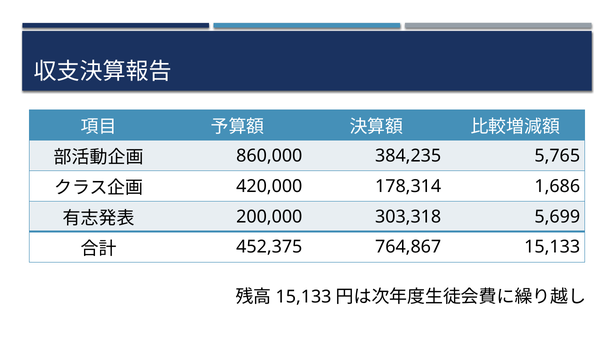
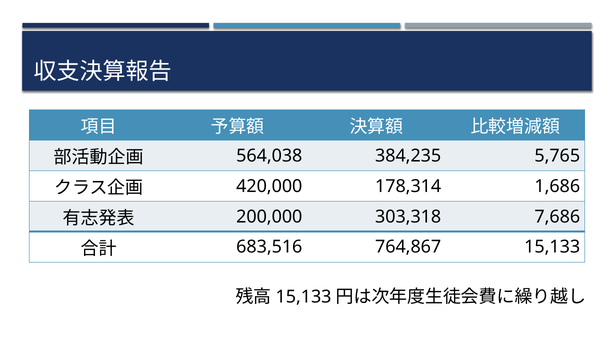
860,000: 860,000 -> 564,038
5,699: 5,699 -> 7,686
452,375: 452,375 -> 683,516
